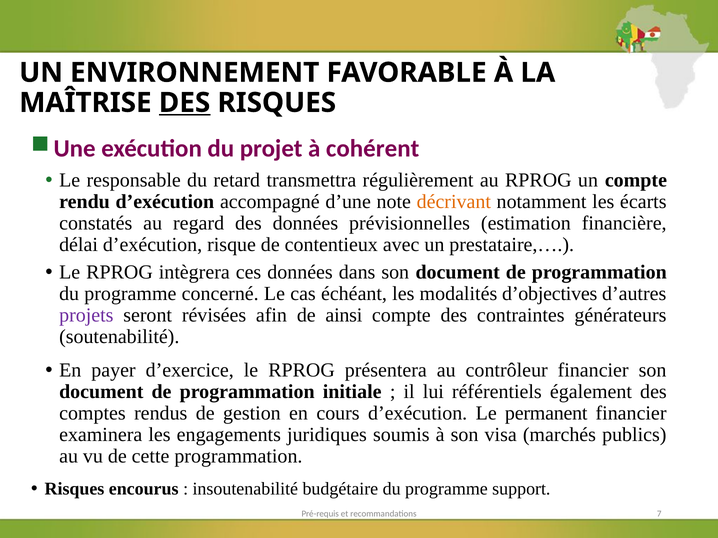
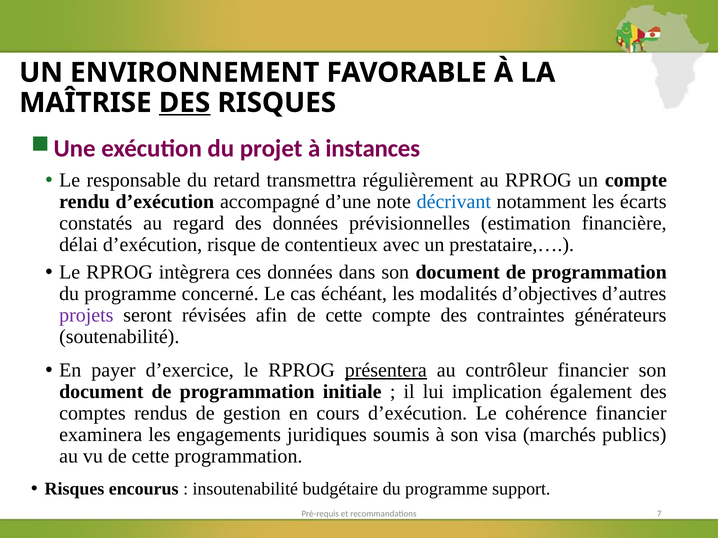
cohérent: cohérent -> instances
décrivant colour: orange -> blue
afin de ainsi: ainsi -> cette
présentera underline: none -> present
référentiels: référentiels -> implication
permanent: permanent -> cohérence
